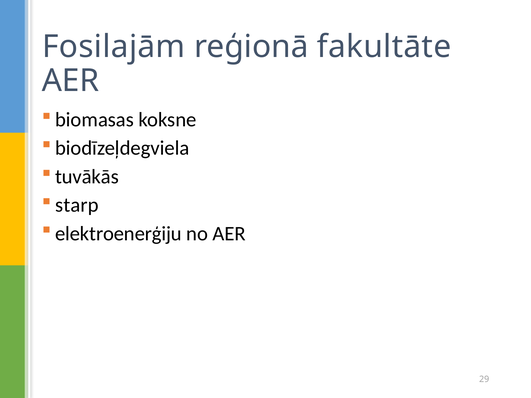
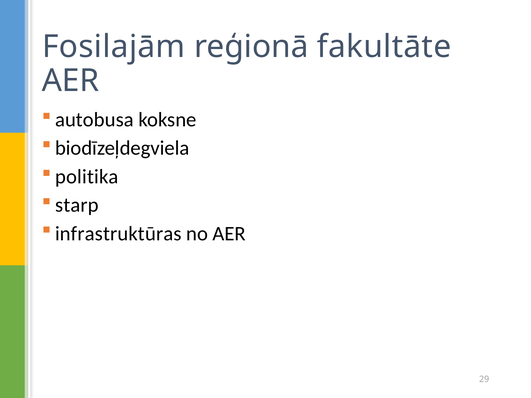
biomasas: biomasas -> autobusa
tuvākās: tuvākās -> politika
elektroenerģiju: elektroenerģiju -> infrastruktūras
